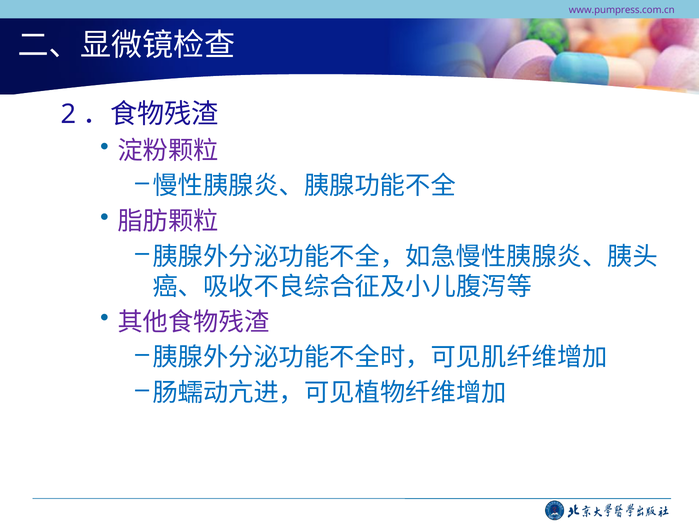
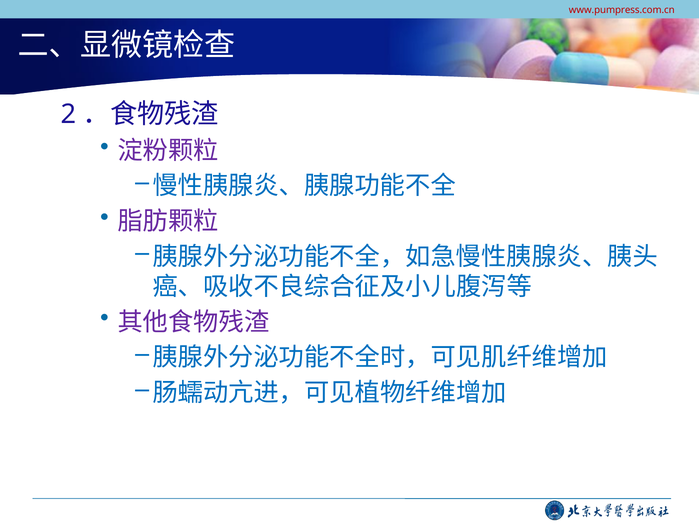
www.pumpress.com.cn colour: purple -> red
